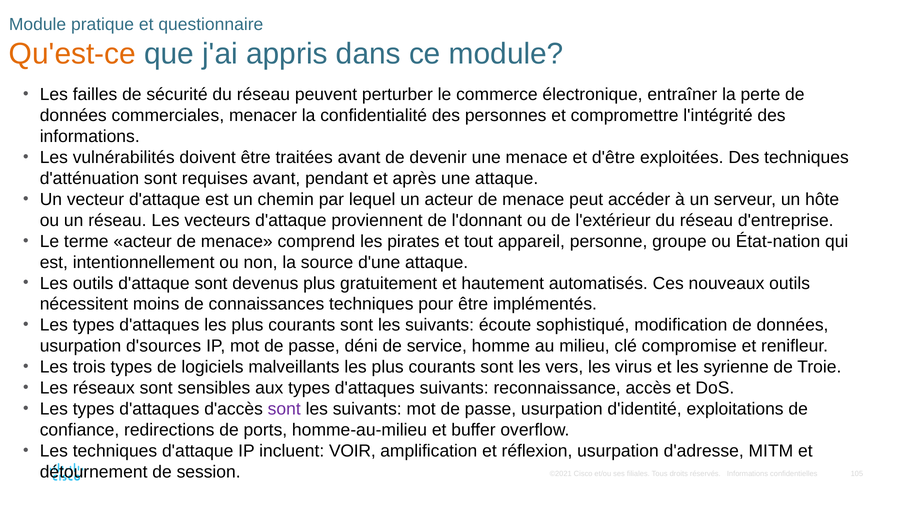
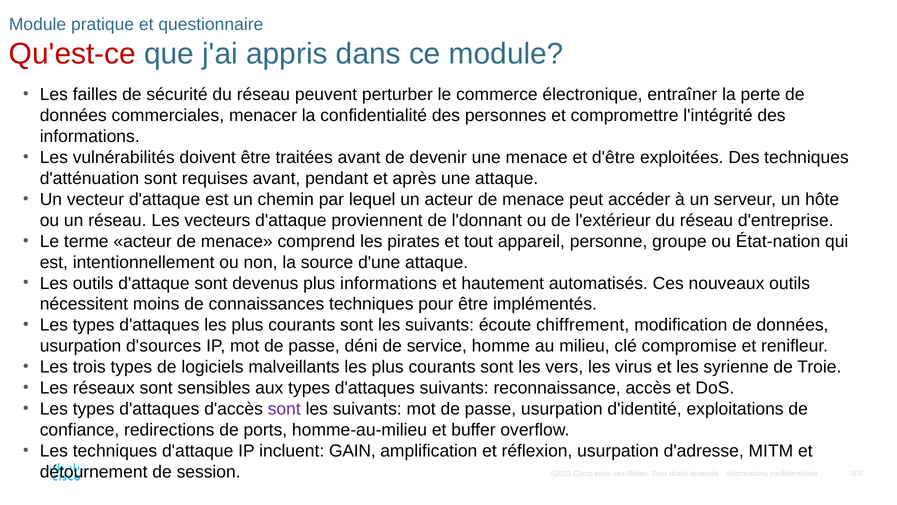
Qu'est-ce colour: orange -> red
plus gratuitement: gratuitement -> informations
sophistiqué: sophistiqué -> chiffrement
VOIR: VOIR -> GAIN
